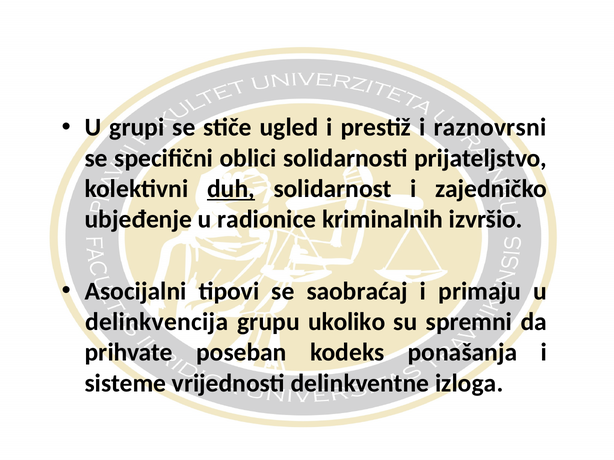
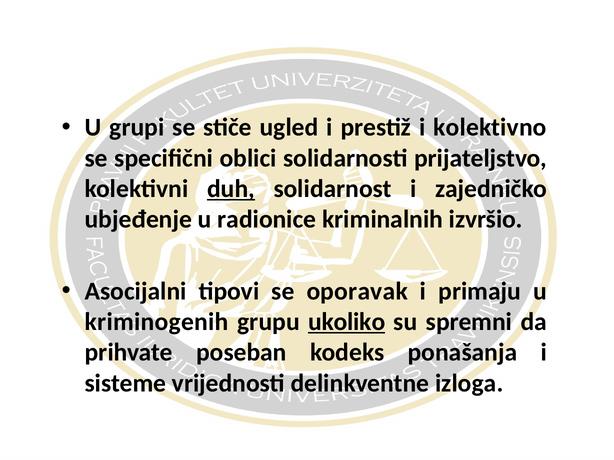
raznovrsni: raznovrsni -> kolektivno
saobraćaj: saobraćaj -> oporavak
delinkvencija: delinkvencija -> kriminogenih
ukoliko underline: none -> present
